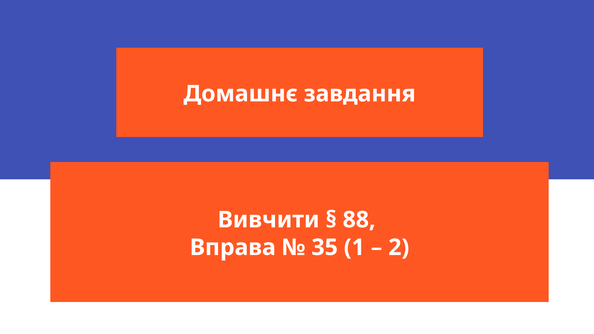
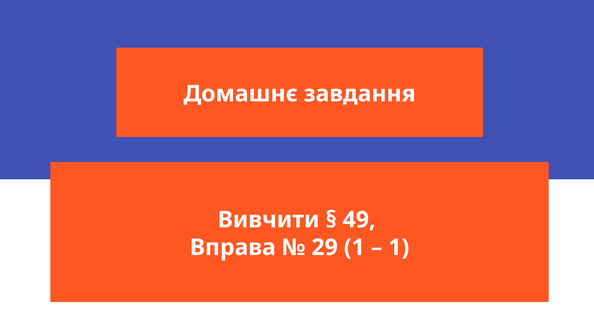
88: 88 -> 49
35: 35 -> 29
2 at (399, 247): 2 -> 1
